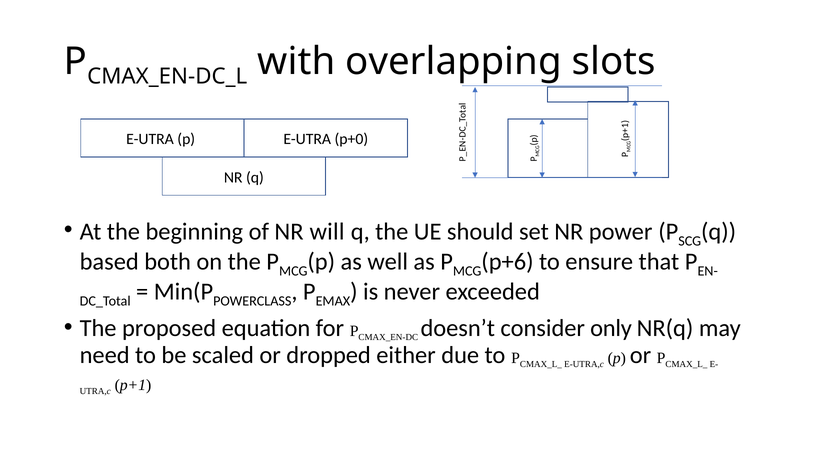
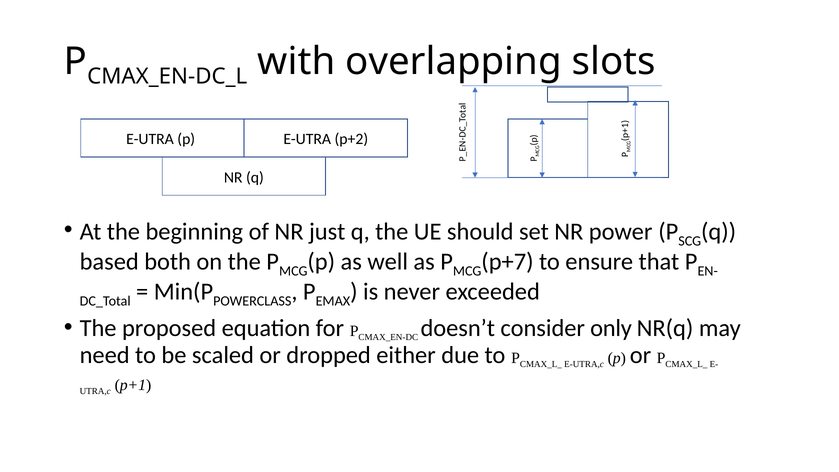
p+0: p+0 -> p+2
will: will -> just
p+6: p+6 -> p+7
